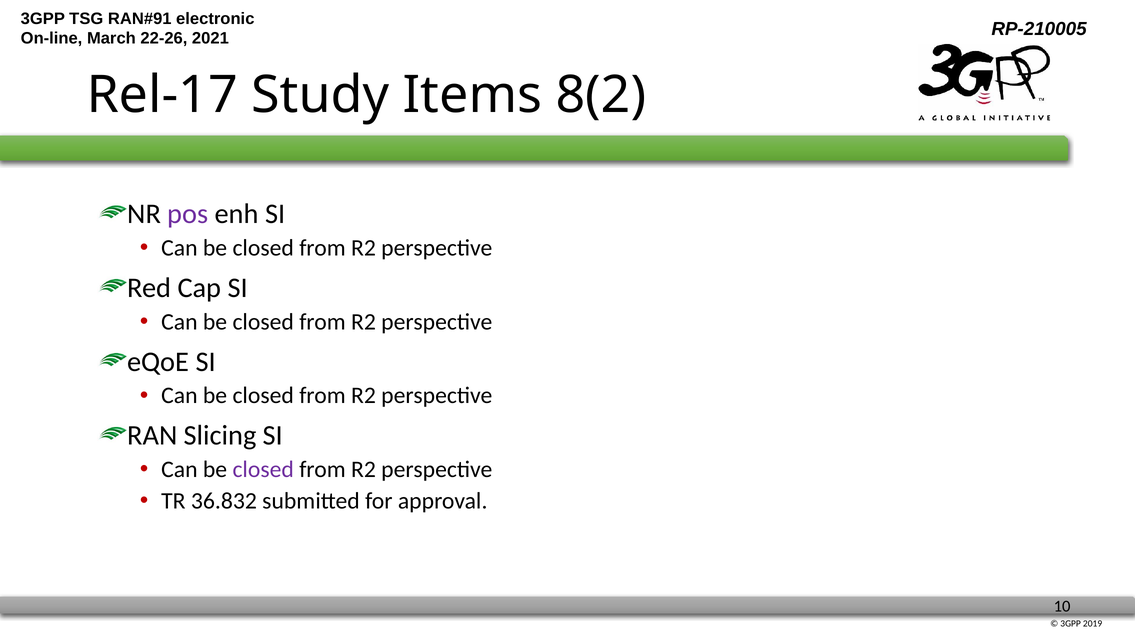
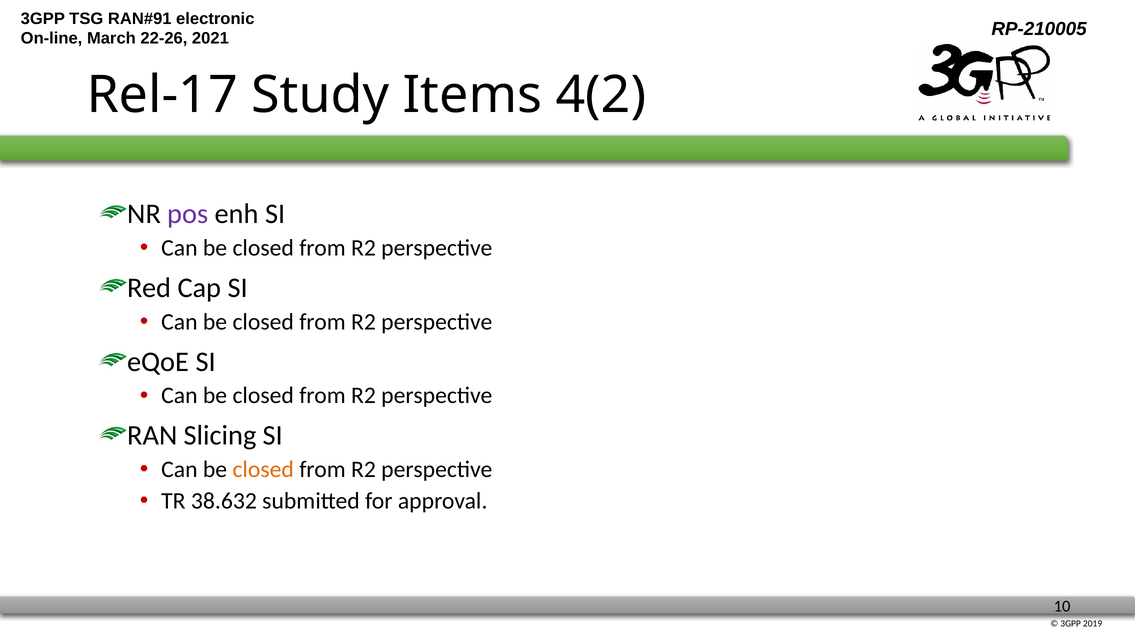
8(2: 8(2 -> 4(2
closed at (263, 470) colour: purple -> orange
36.832: 36.832 -> 38.632
